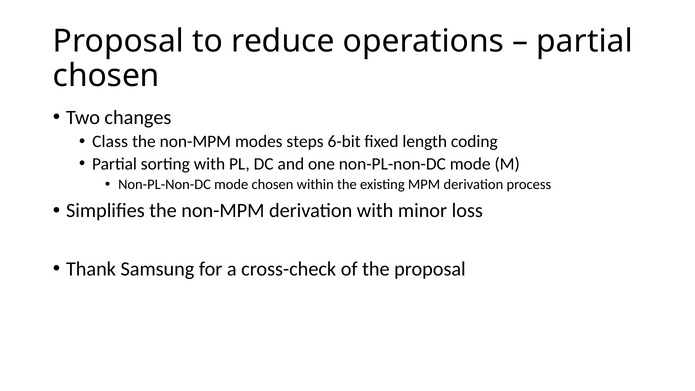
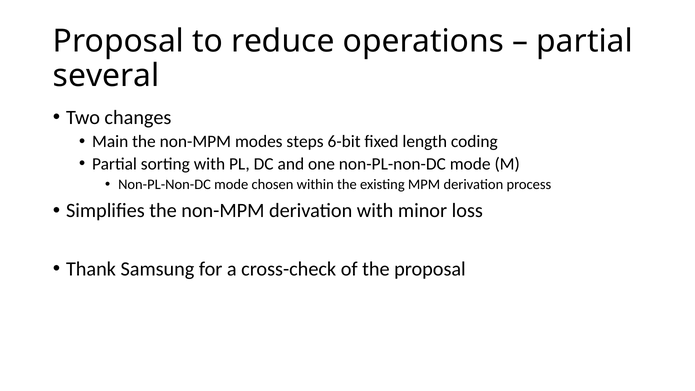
chosen at (106, 76): chosen -> several
Class: Class -> Main
